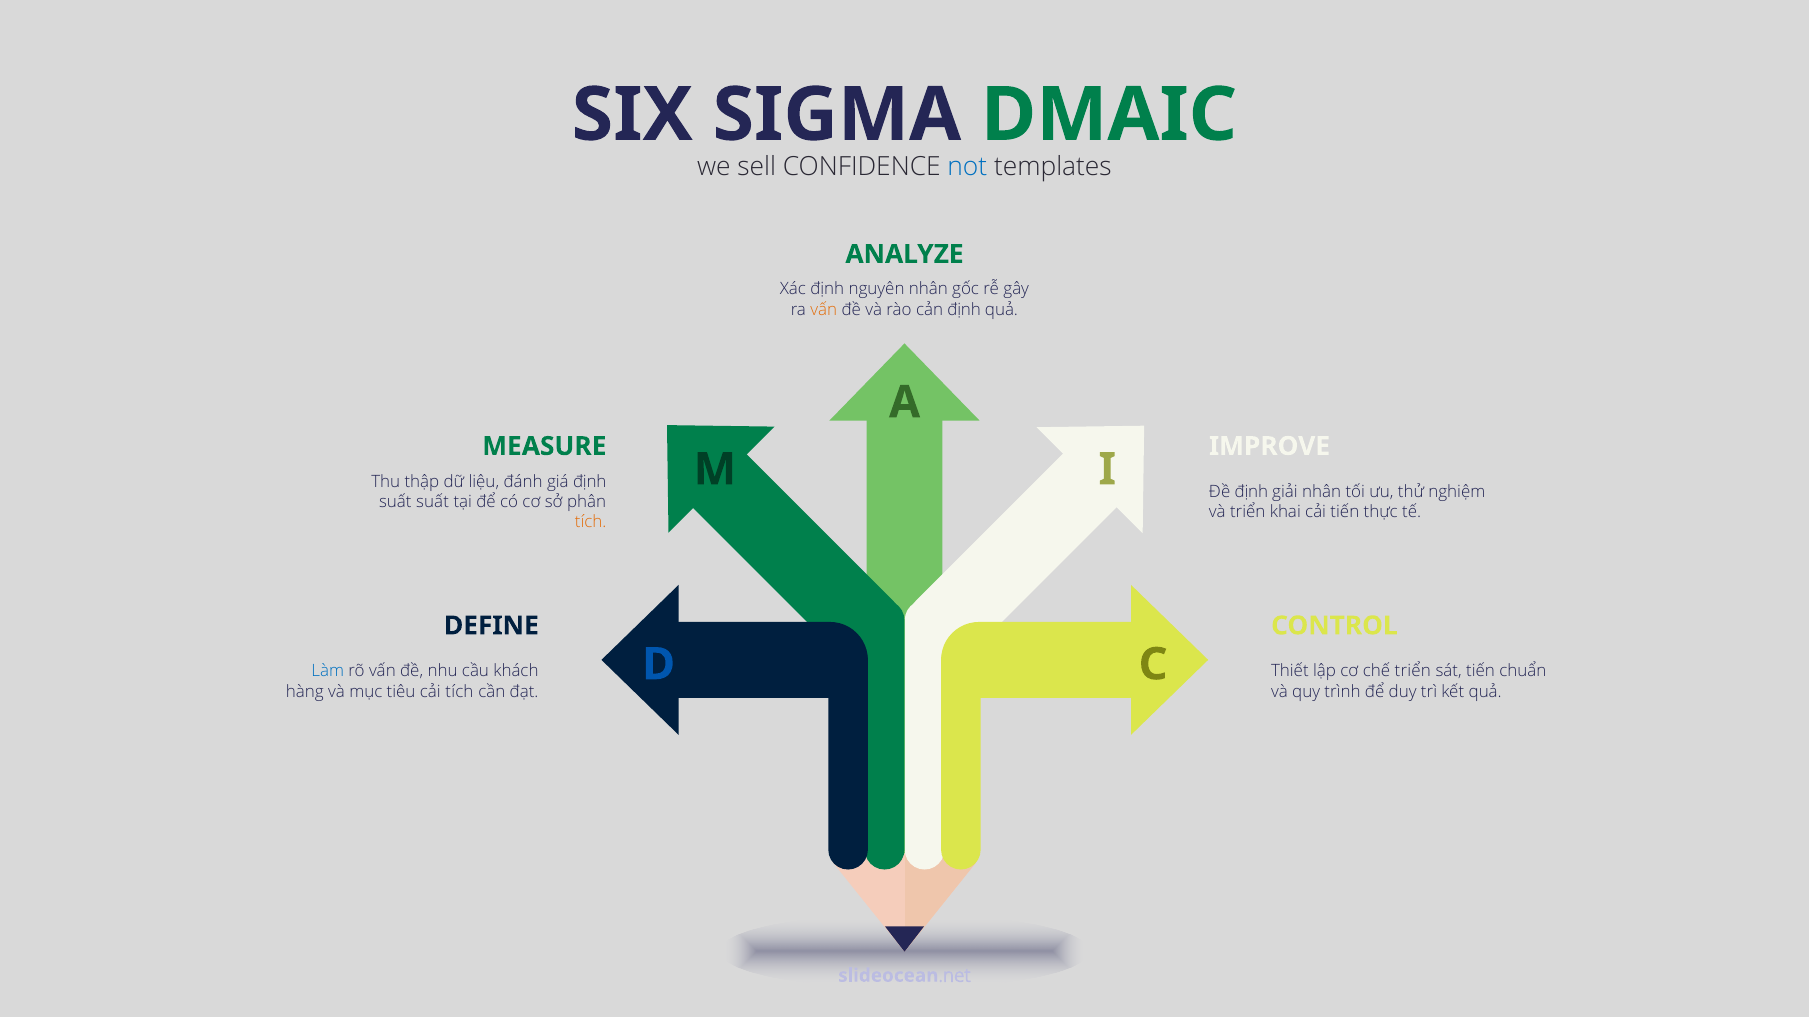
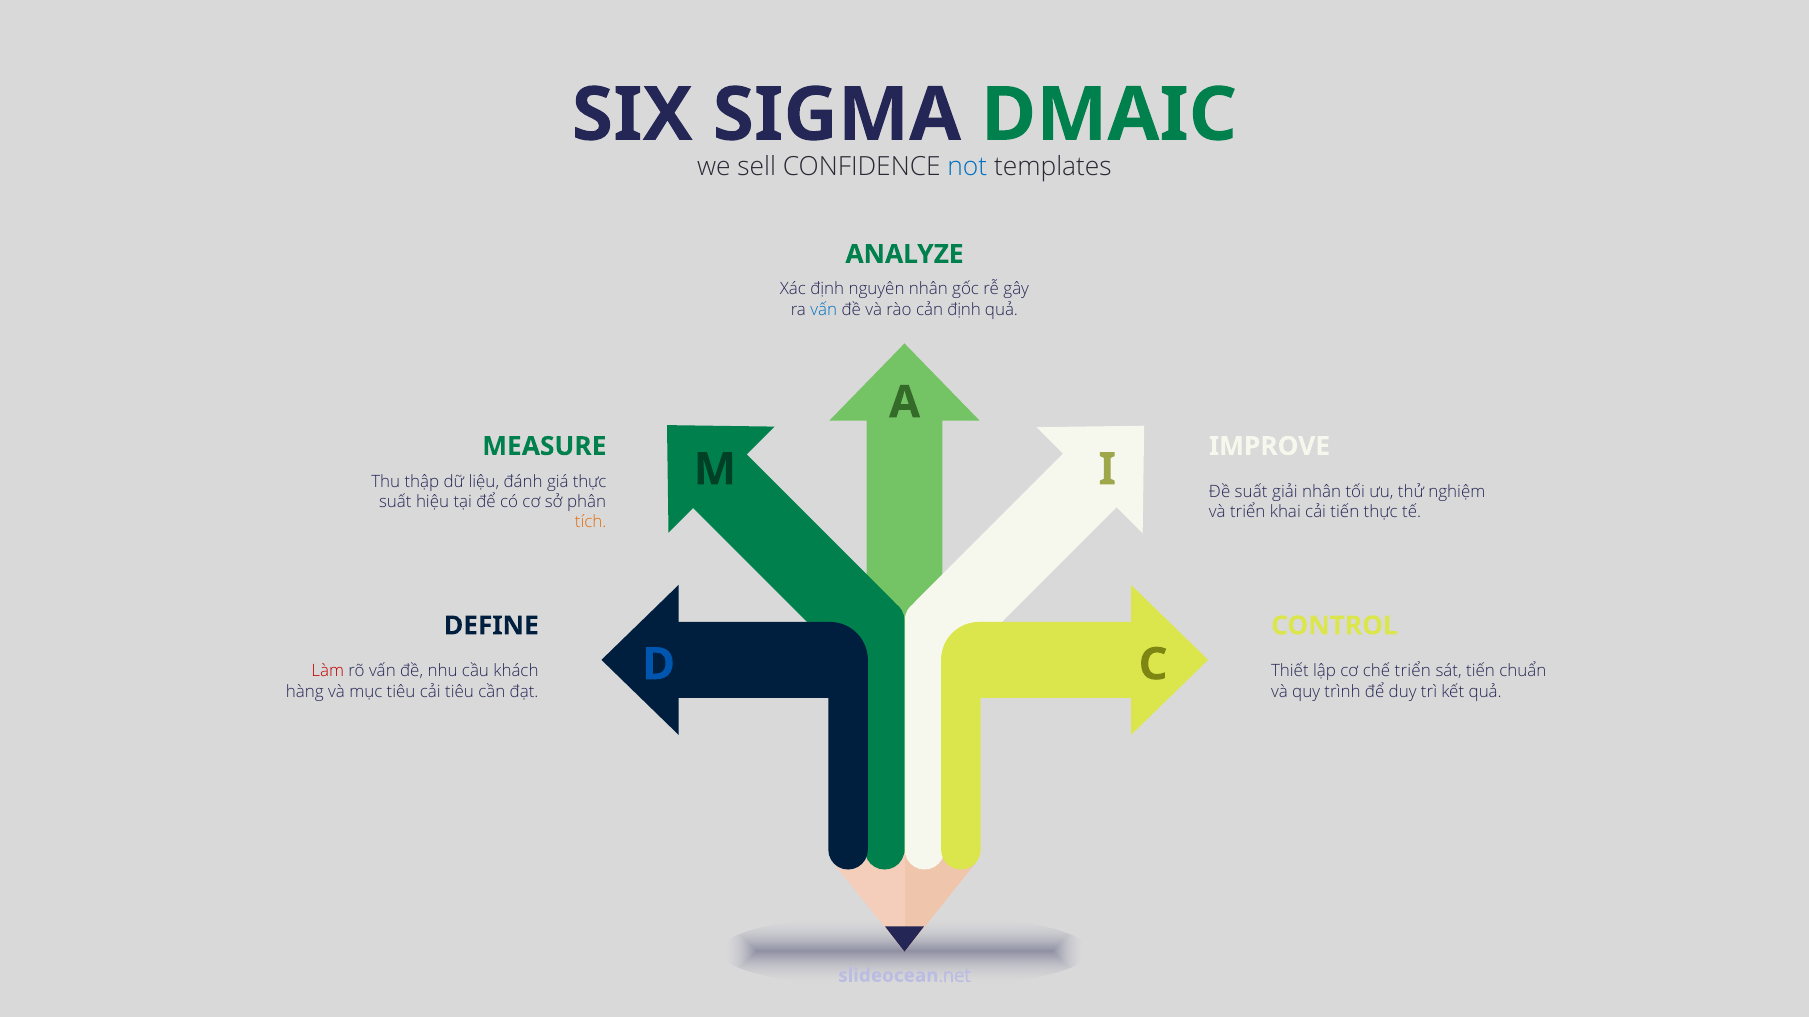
vấn at (824, 310) colour: orange -> blue
giá định: định -> thực
Đề định: định -> suất
suất suất: suất -> hiệu
Làm colour: blue -> red
cải tích: tích -> tiêu
